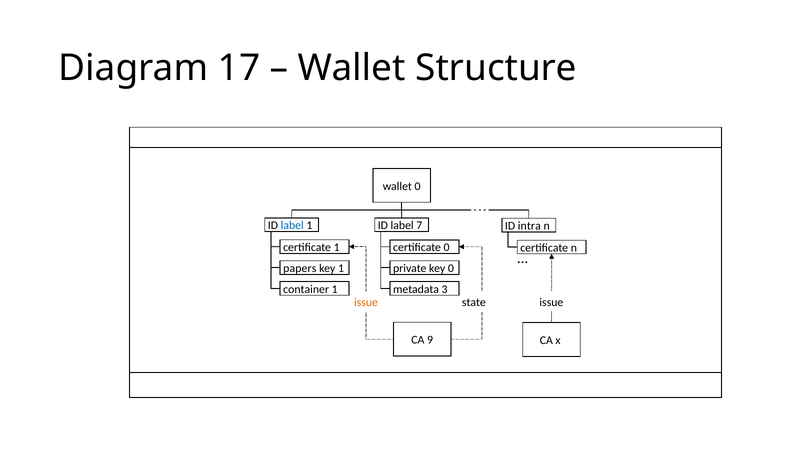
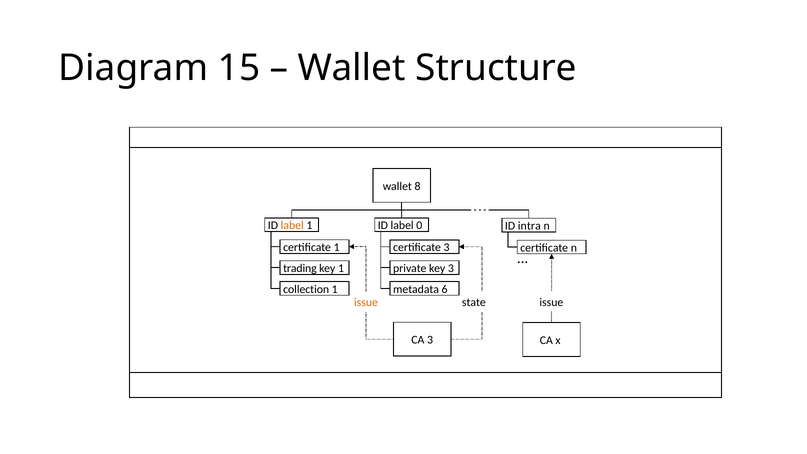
17: 17 -> 15
wallet 0: 0 -> 8
label at (292, 225) colour: blue -> orange
7: 7 -> 0
certificate 0: 0 -> 3
papers: papers -> trading
key 0: 0 -> 3
container: container -> collection
3: 3 -> 6
CA 9: 9 -> 3
